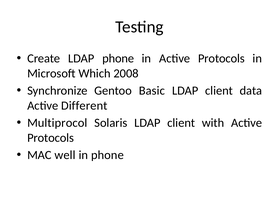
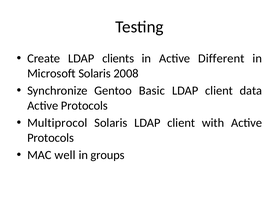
LDAP phone: phone -> clients
in Active Protocols: Protocols -> Different
Microsoft Which: Which -> Solaris
Different at (84, 106): Different -> Protocols
in phone: phone -> groups
